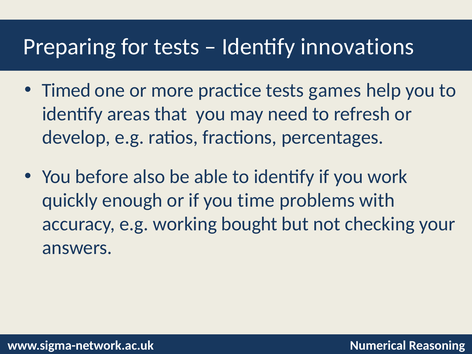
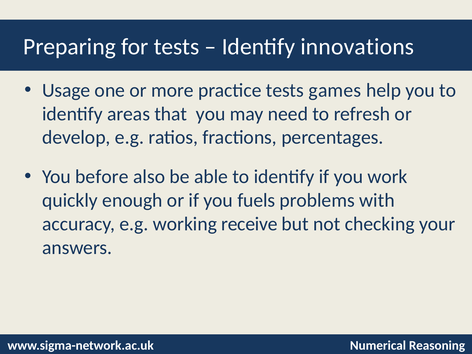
Timed: Timed -> Usage
time: time -> fuels
bought: bought -> receive
